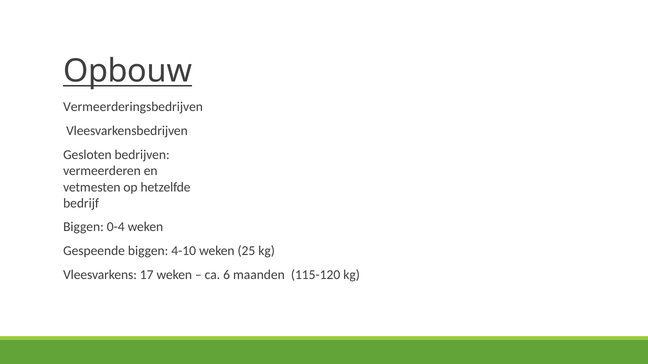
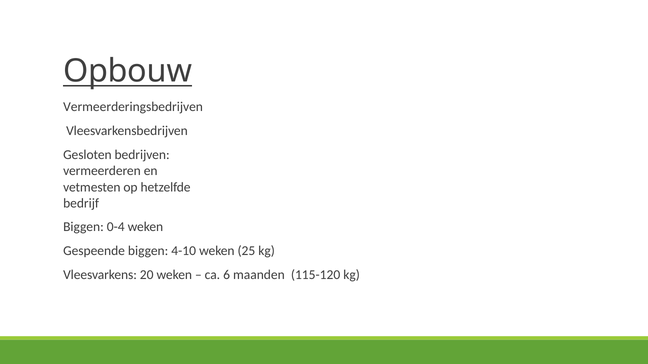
17: 17 -> 20
